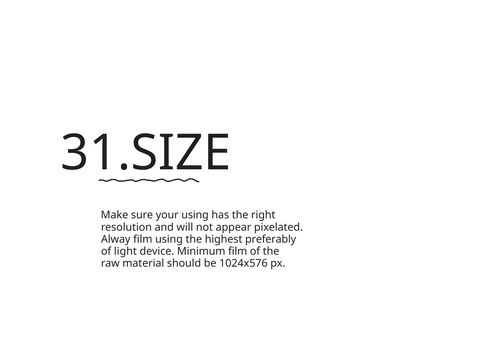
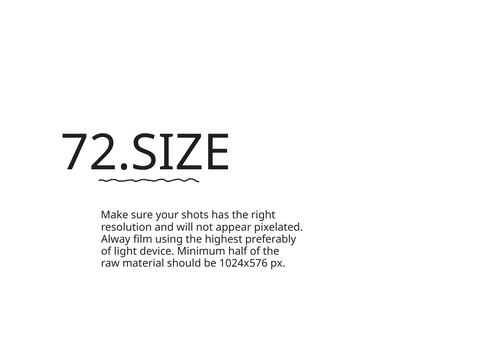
31.SIZE: 31.SIZE -> 72.SIZE
your using: using -> shots
Minimum film: film -> half
